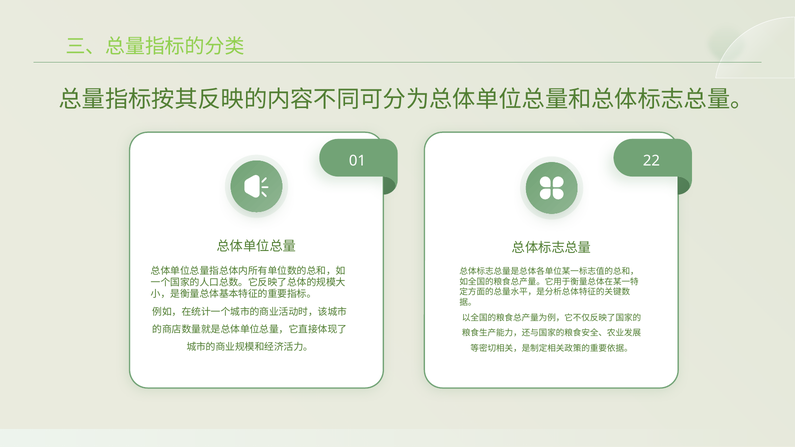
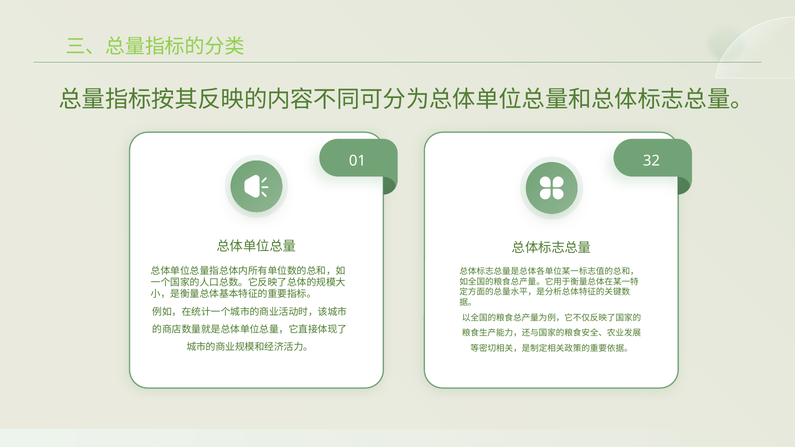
22: 22 -> 32
